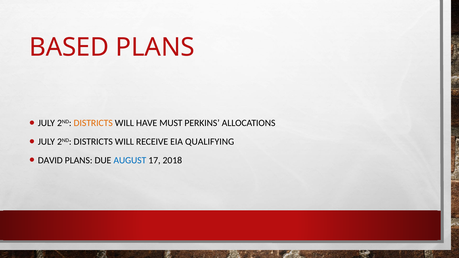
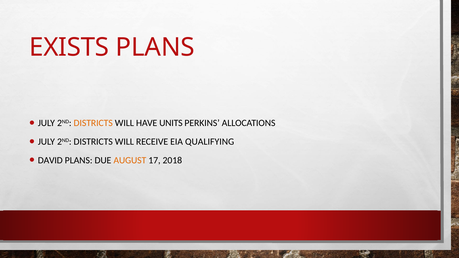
BASED: BASED -> EXISTS
MUST: MUST -> UNITS
AUGUST colour: blue -> orange
